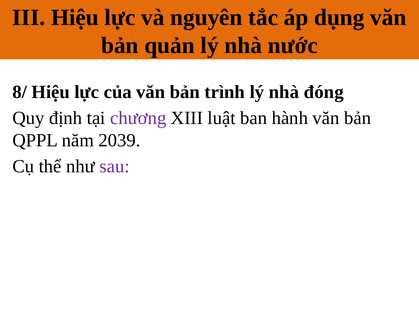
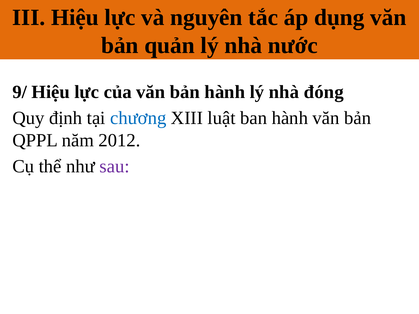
8/: 8/ -> 9/
bản trình: trình -> hành
chương colour: purple -> blue
2039: 2039 -> 2012
